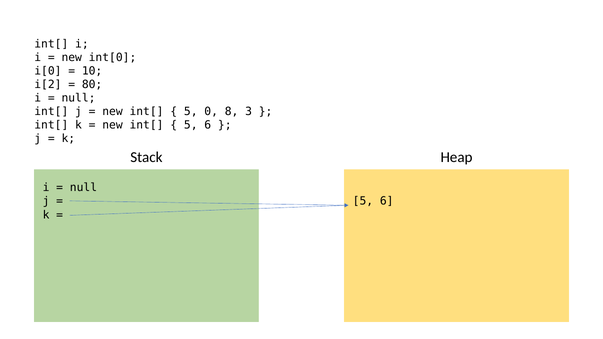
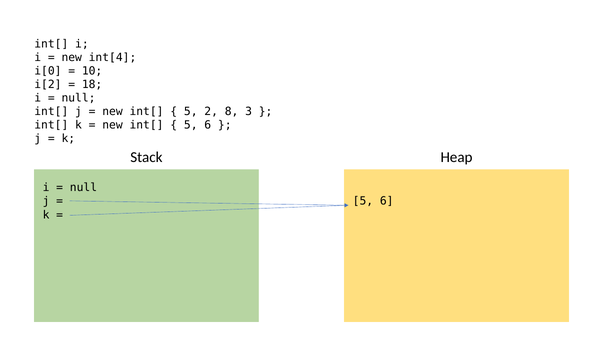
int[0: int[0 -> int[4
80: 80 -> 18
0: 0 -> 2
